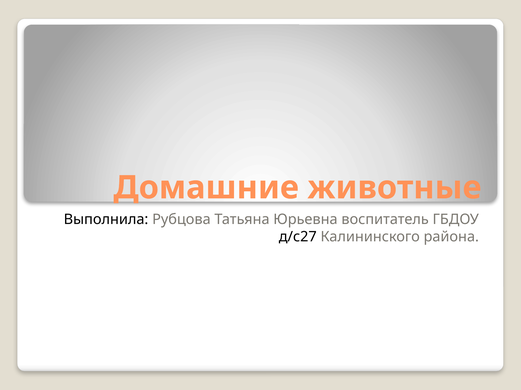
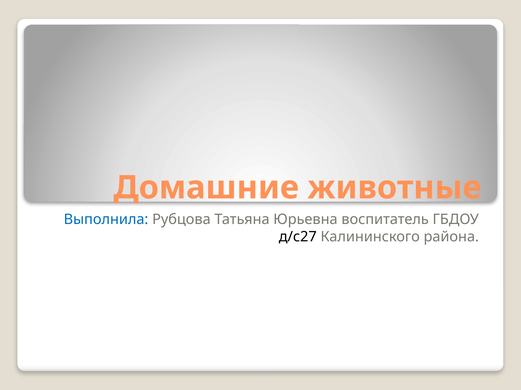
Выполнила colour: black -> blue
